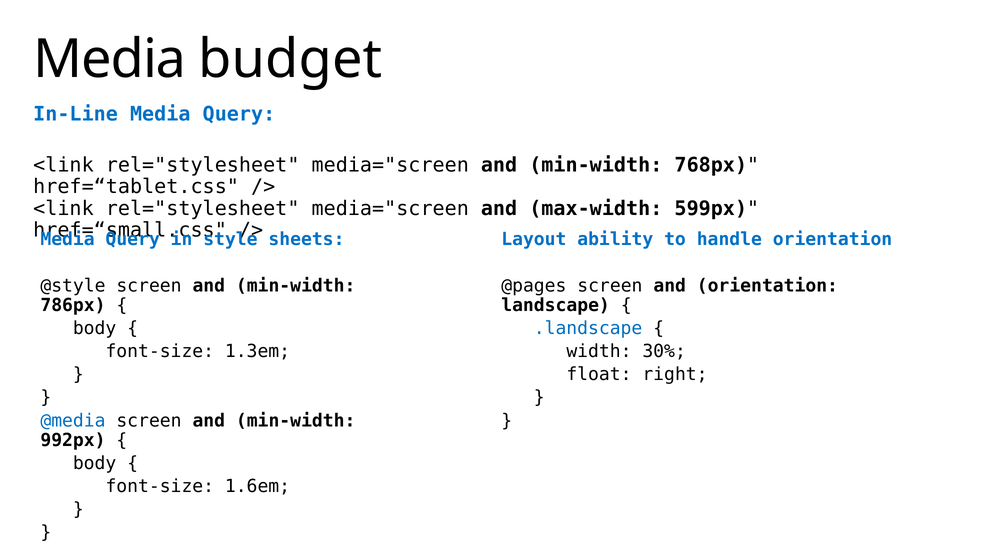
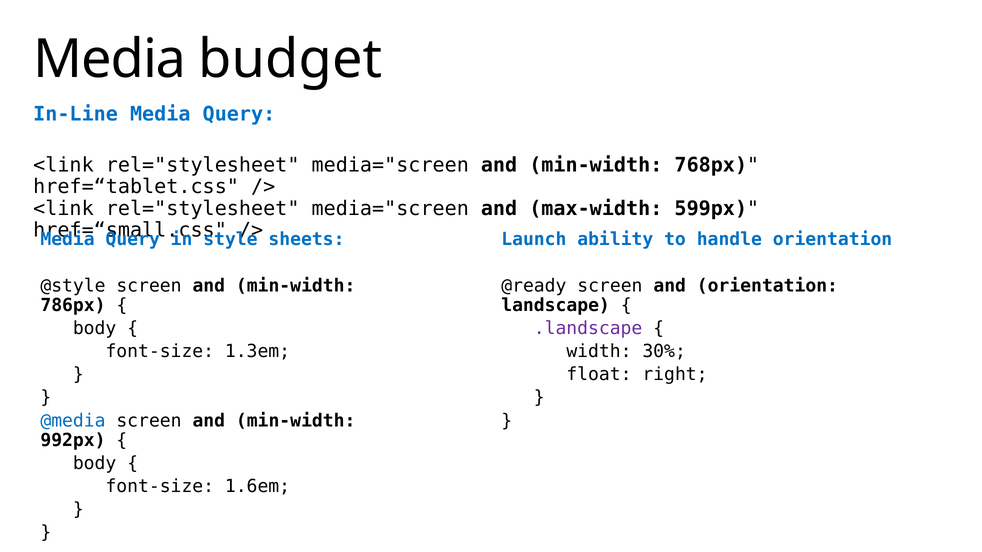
Layout: Layout -> Launch
@pages: @pages -> @ready
.landscape colour: blue -> purple
